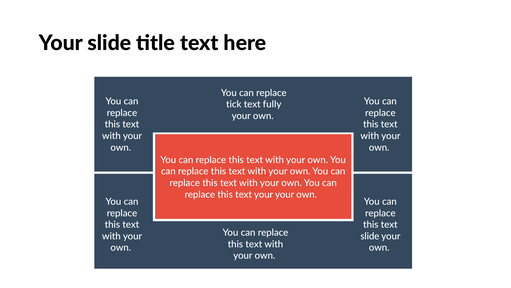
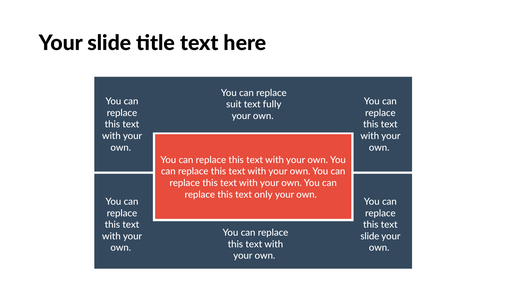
tick: tick -> suit
text your: your -> only
